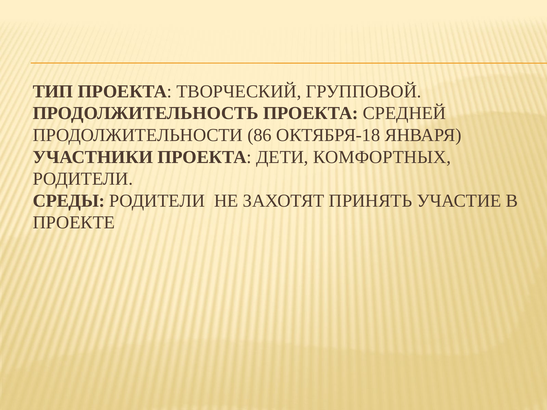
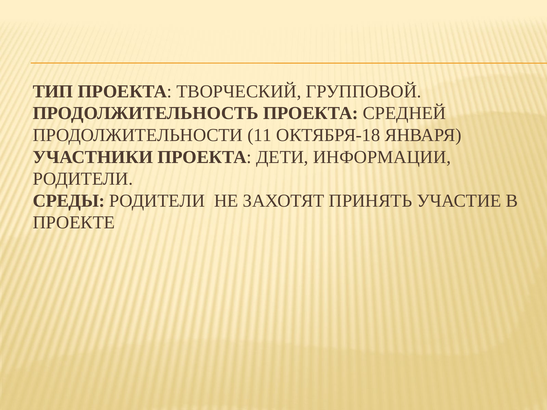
86: 86 -> 11
КОМФОРТНЫХ: КОМФОРТНЫХ -> ИНФОРМАЦИИ
